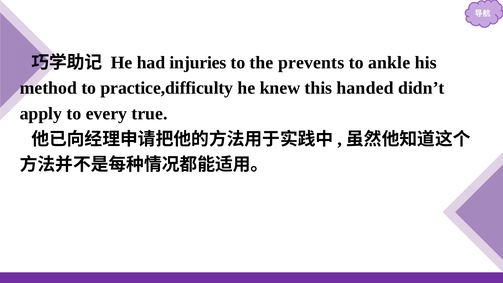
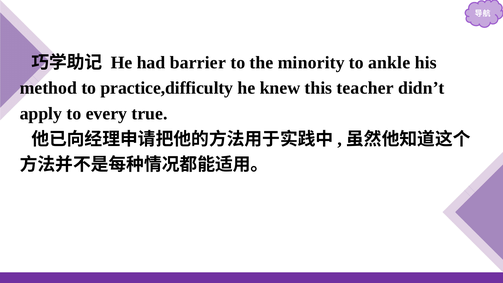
injuries: injuries -> barrier
prevents: prevents -> minority
handed: handed -> teacher
